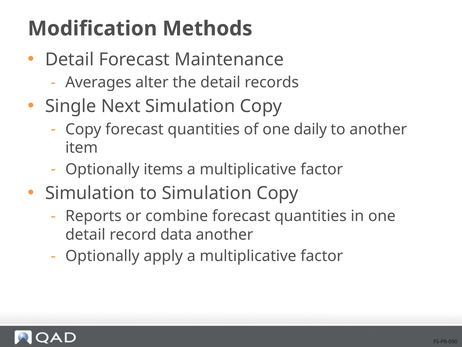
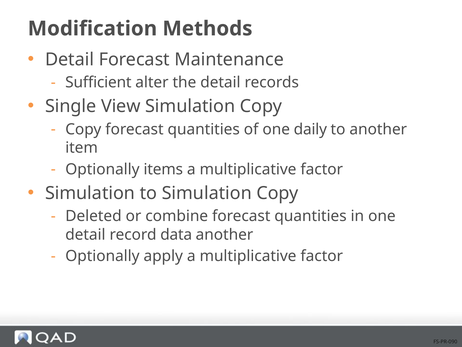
Averages: Averages -> Sufficient
Next: Next -> View
Reports: Reports -> Deleted
